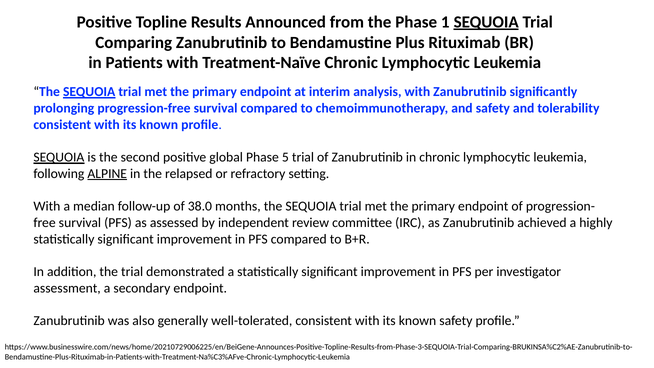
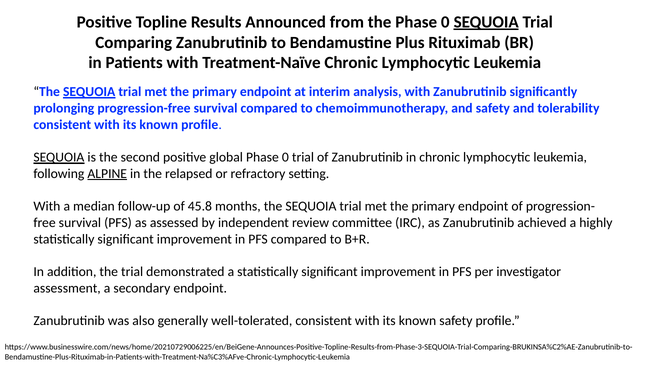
the Phase 1: 1 -> 0
global Phase 5: 5 -> 0
38.0: 38.0 -> 45.8
